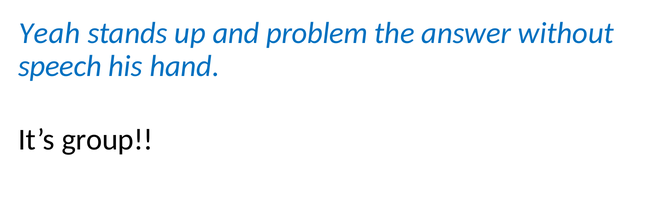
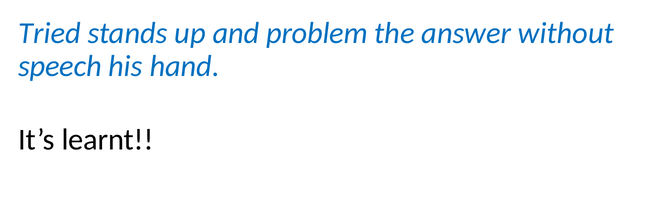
Yeah: Yeah -> Tried
group: group -> learnt
